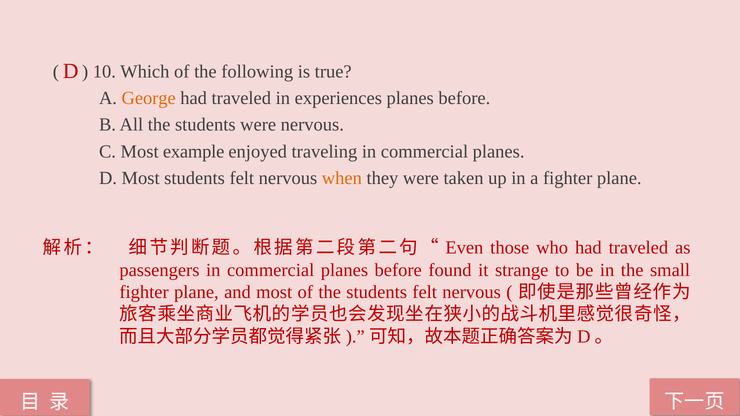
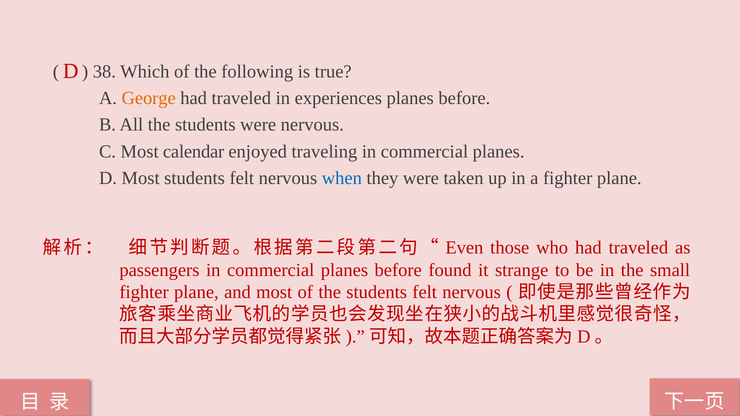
10: 10 -> 38
example: example -> calendar
when colour: orange -> blue
